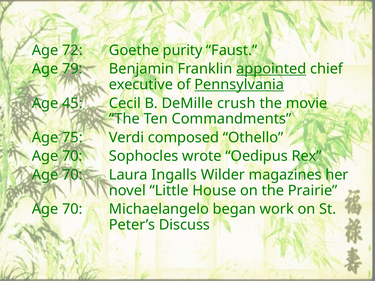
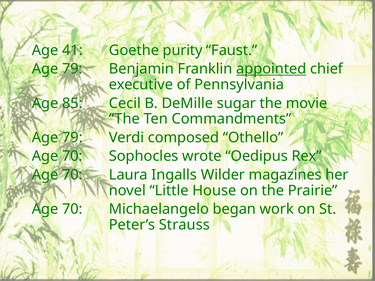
72: 72 -> 41
Pennsylvania underline: present -> none
45: 45 -> 85
crush: crush -> sugar
75 at (72, 138): 75 -> 79
Discuss: Discuss -> Strauss
